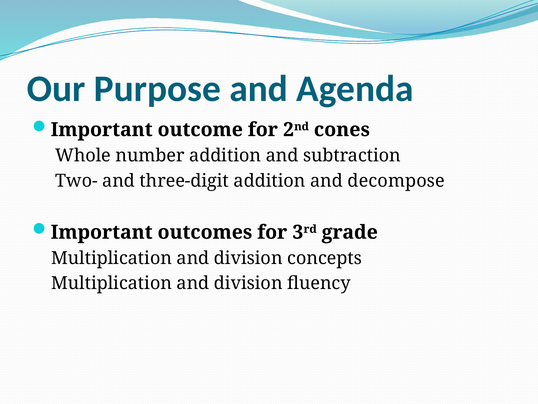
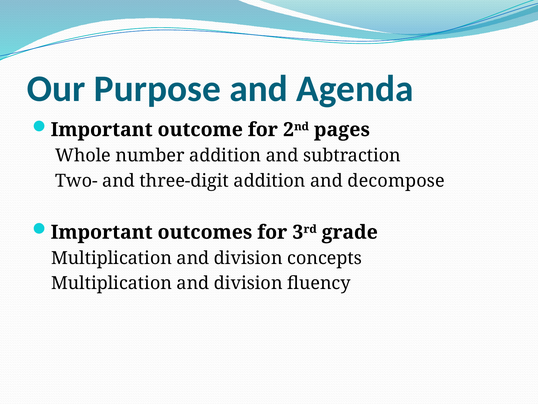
cones: cones -> pages
